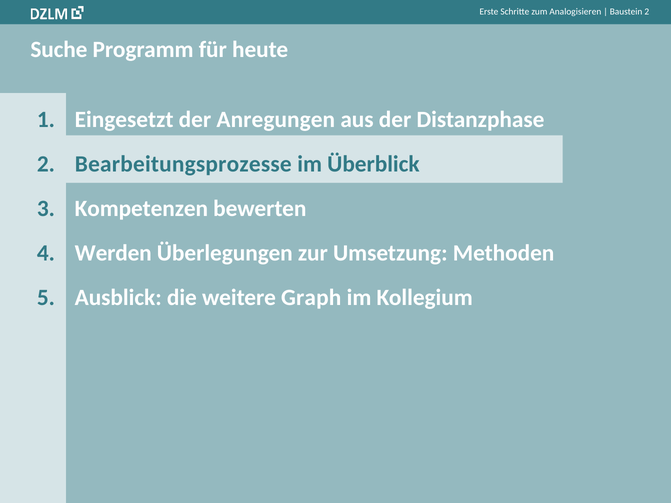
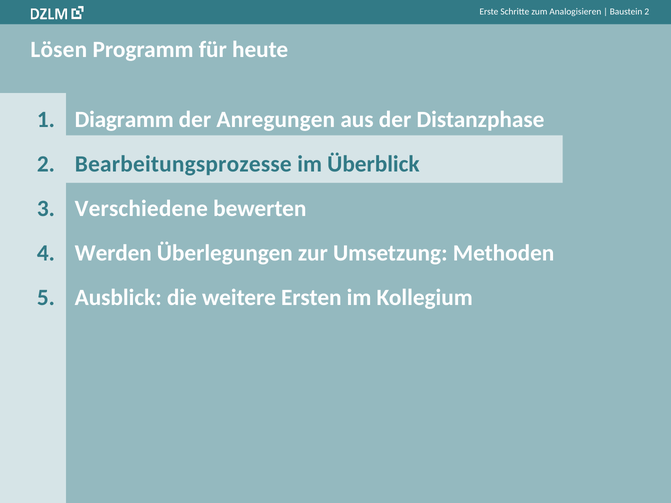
Suche: Suche -> Lösen
Eingesetzt: Eingesetzt -> Diagramm
Kompetenzen: Kompetenzen -> Verschiedene
Graph: Graph -> Ersten
